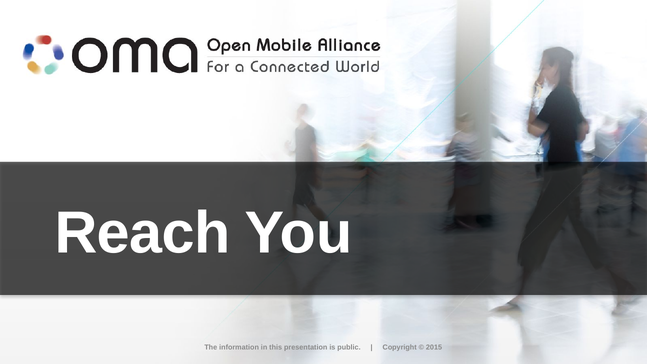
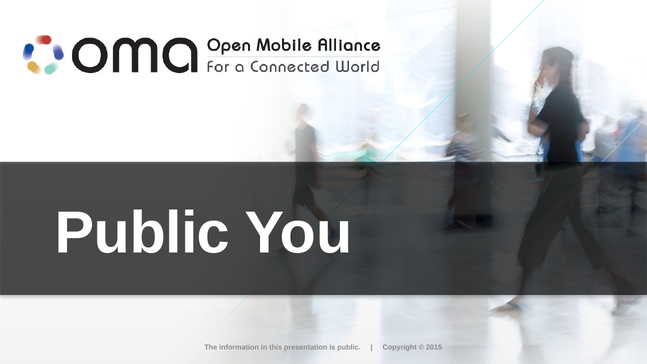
Reach at (142, 233): Reach -> Public
